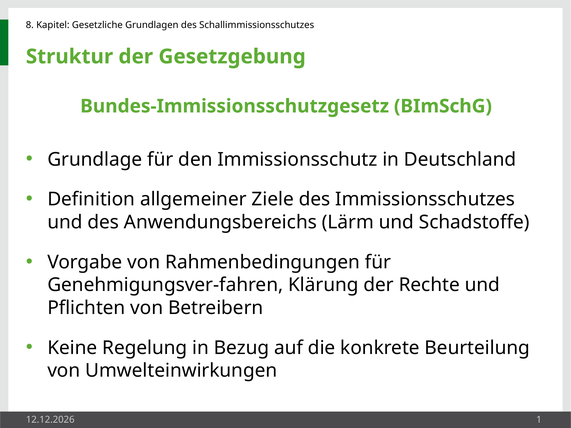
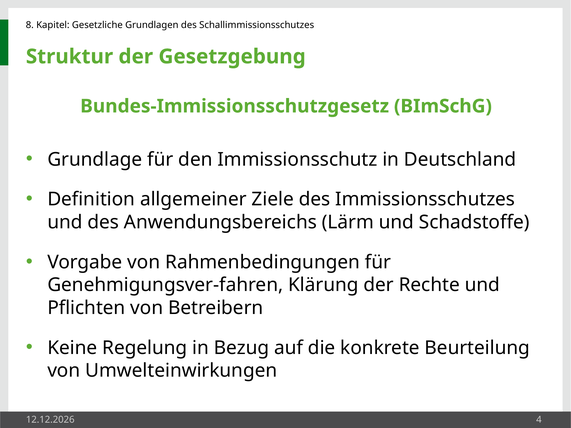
1: 1 -> 4
